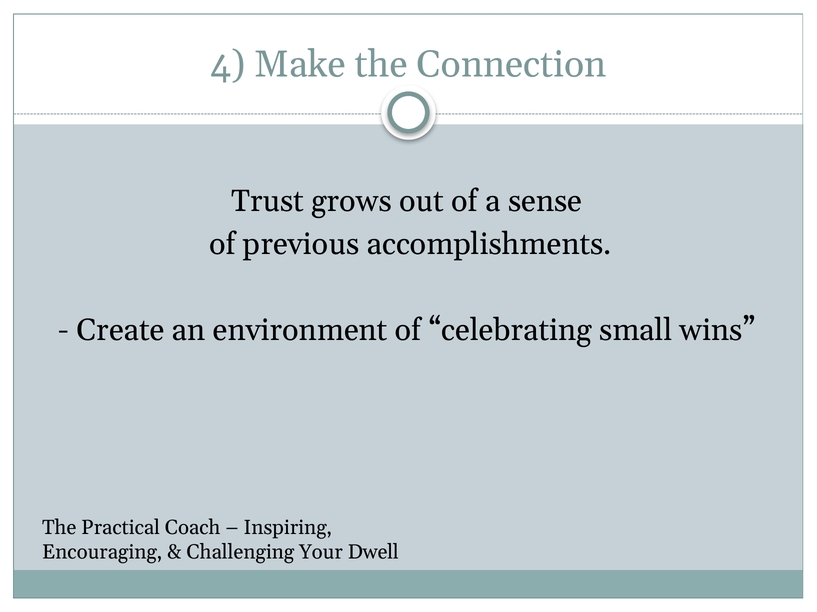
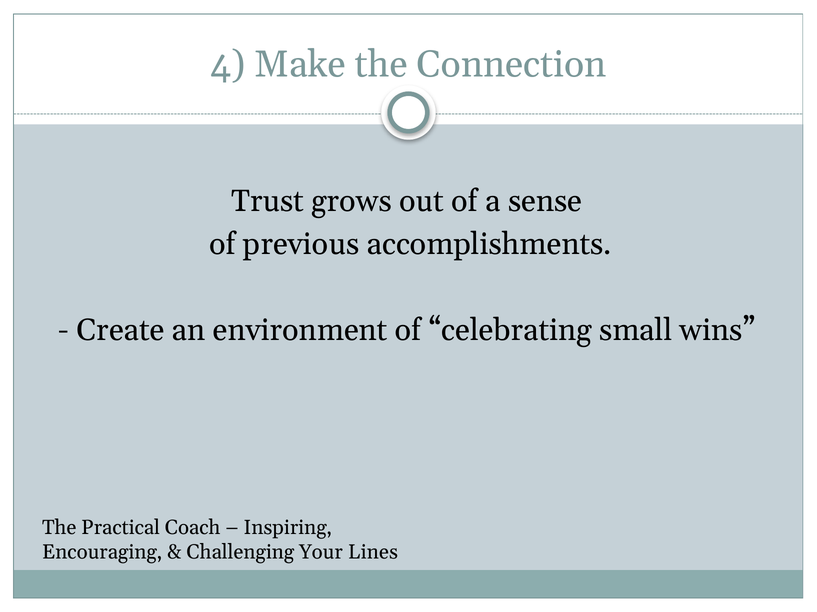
Dwell: Dwell -> Lines
